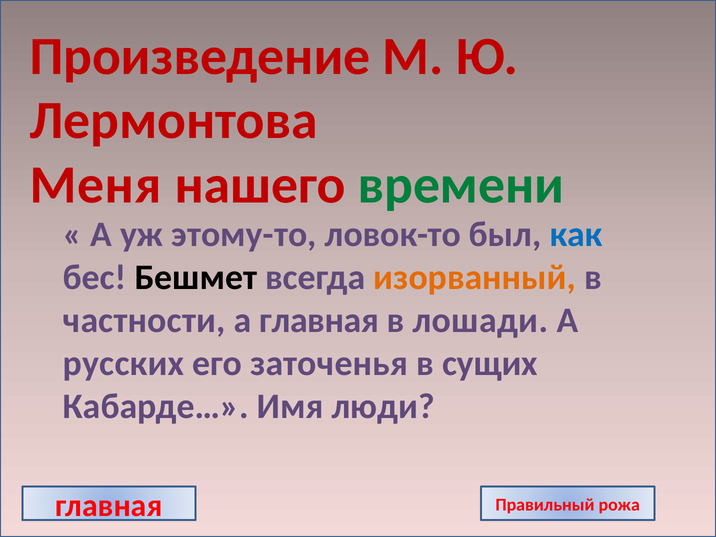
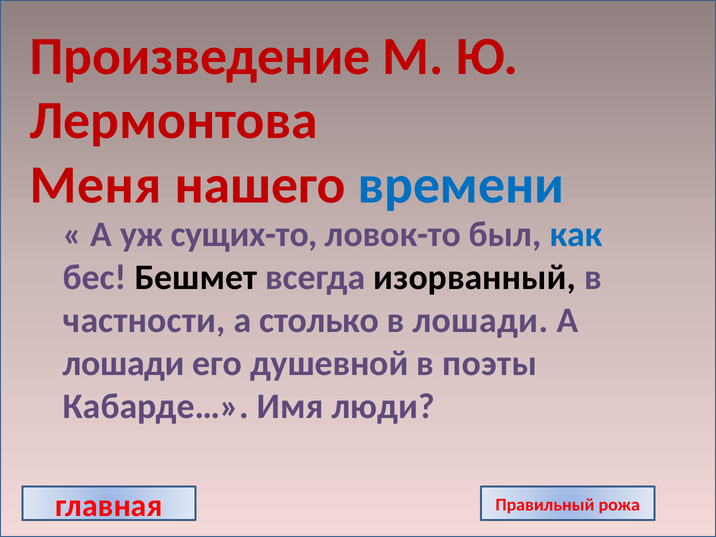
времени colour: green -> blue
этому-то: этому-то -> сущих-то
изорванный colour: orange -> black
а главная: главная -> столько
русских at (124, 363): русских -> лошади
заточенья: заточенья -> душевной
сущих: сущих -> поэты
